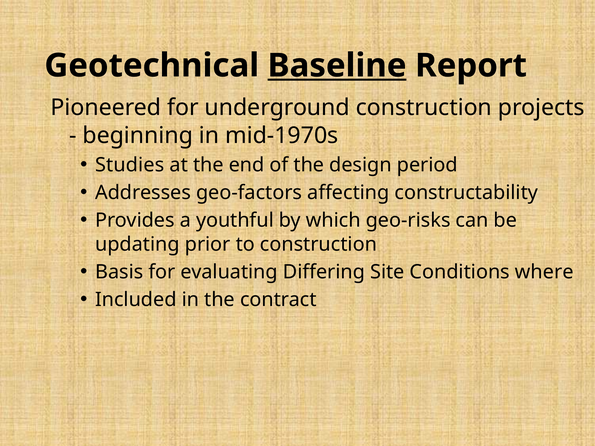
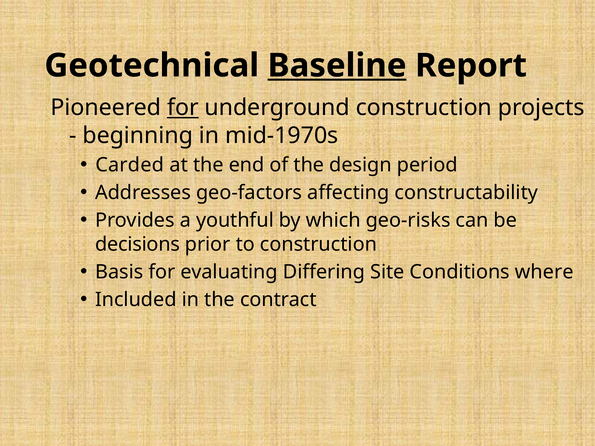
for at (183, 108) underline: none -> present
Studies: Studies -> Carded
updating: updating -> decisions
